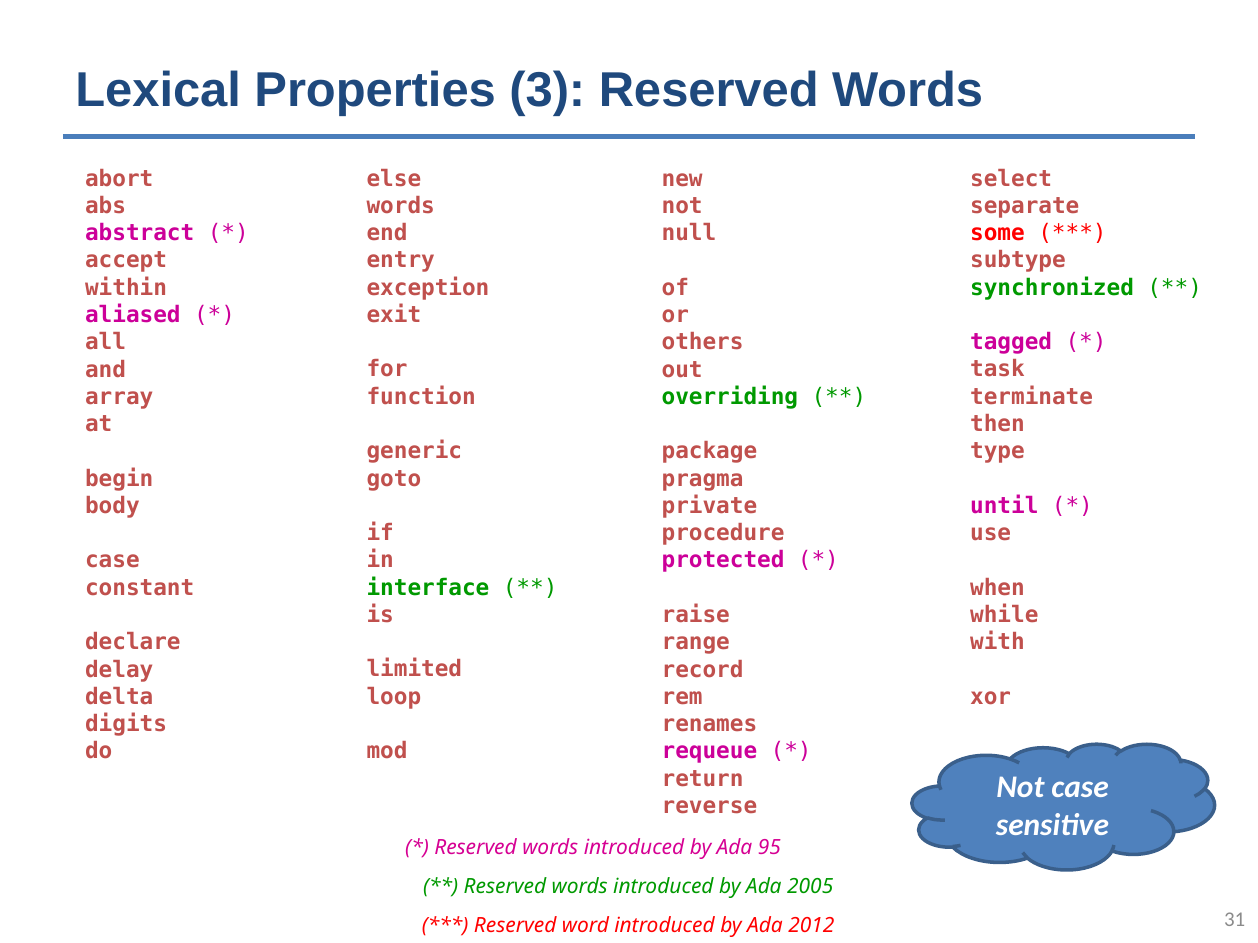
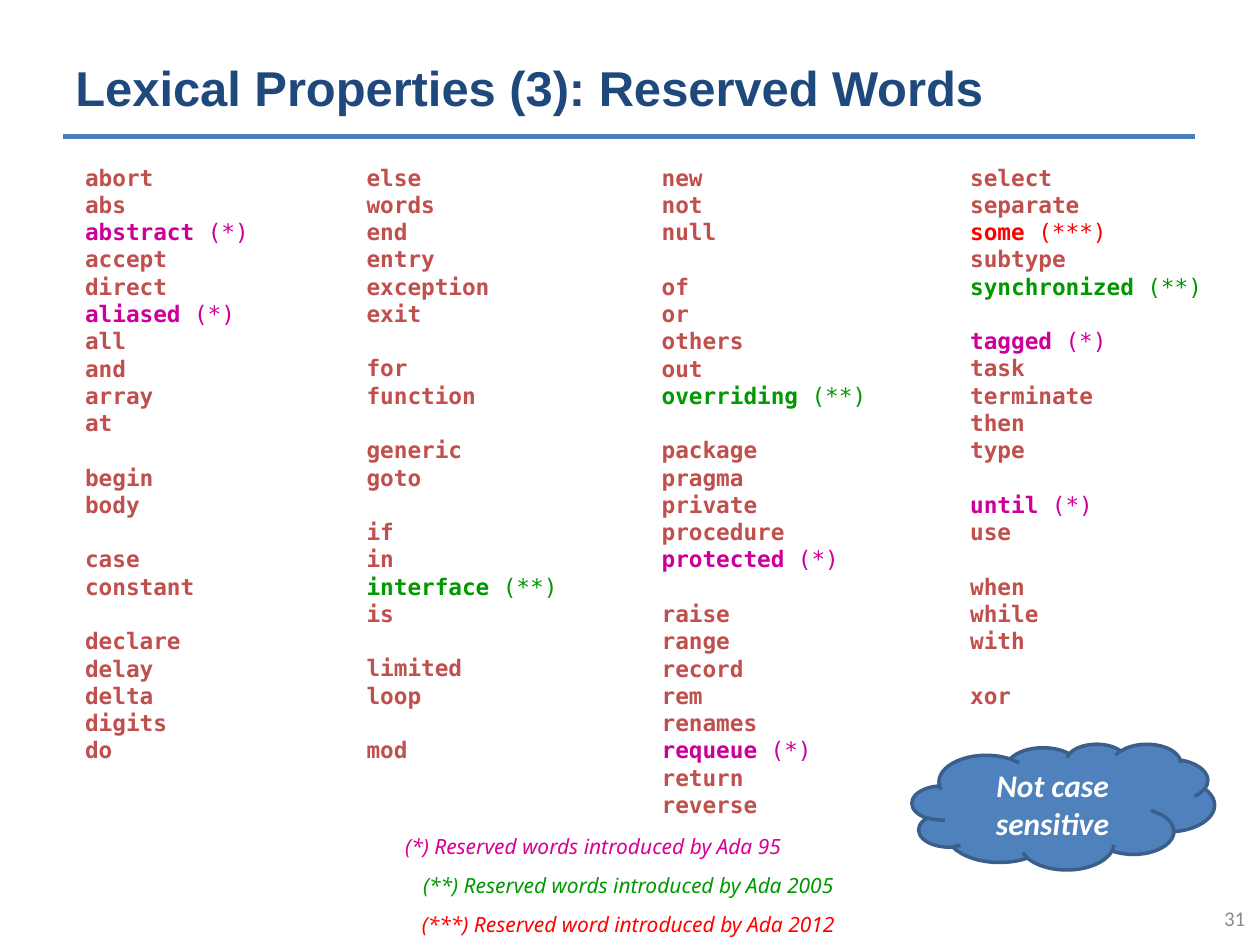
within: within -> direct
